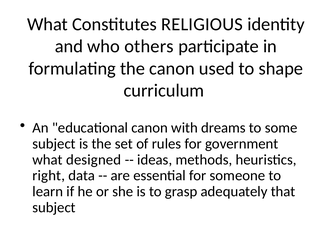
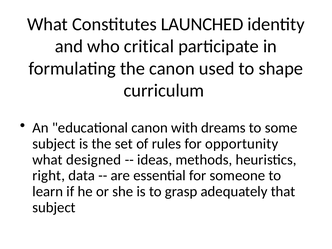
RELIGIOUS: RELIGIOUS -> LAUNCHED
others: others -> critical
government: government -> opportunity
